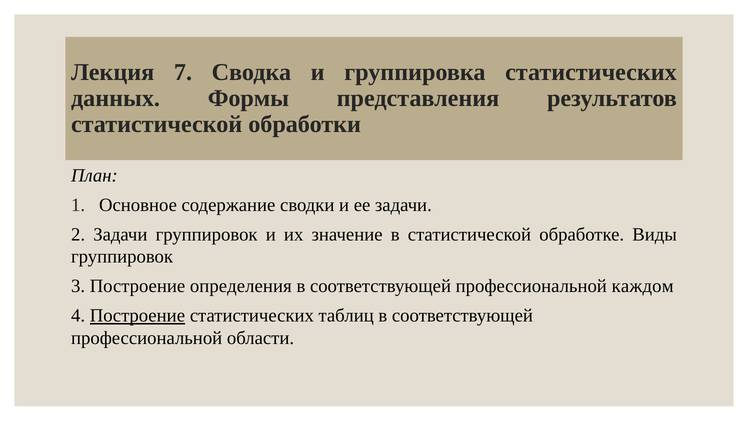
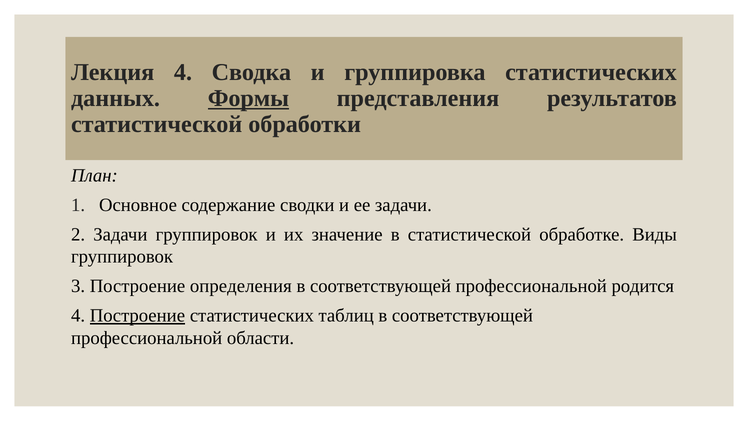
Лекция 7: 7 -> 4
Формы underline: none -> present
каждом: каждом -> родится
